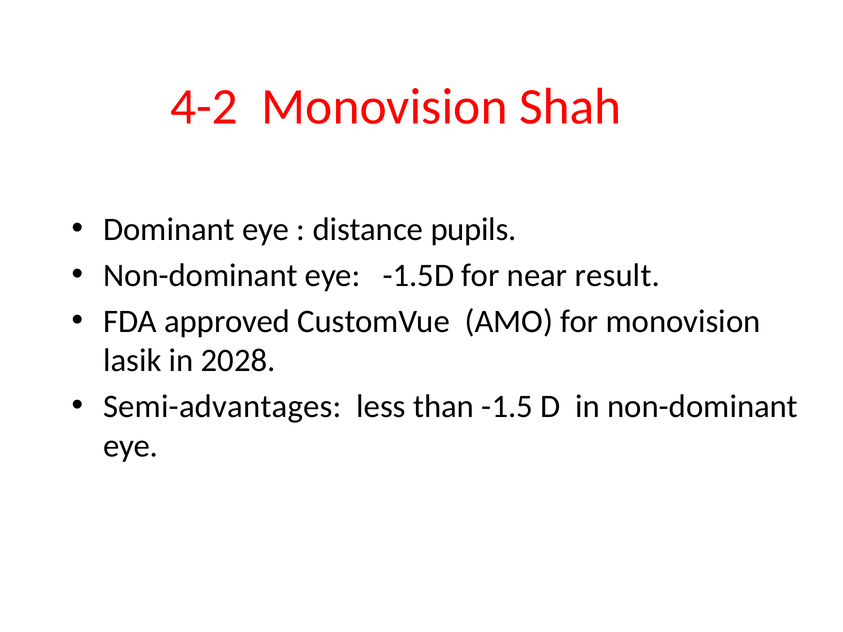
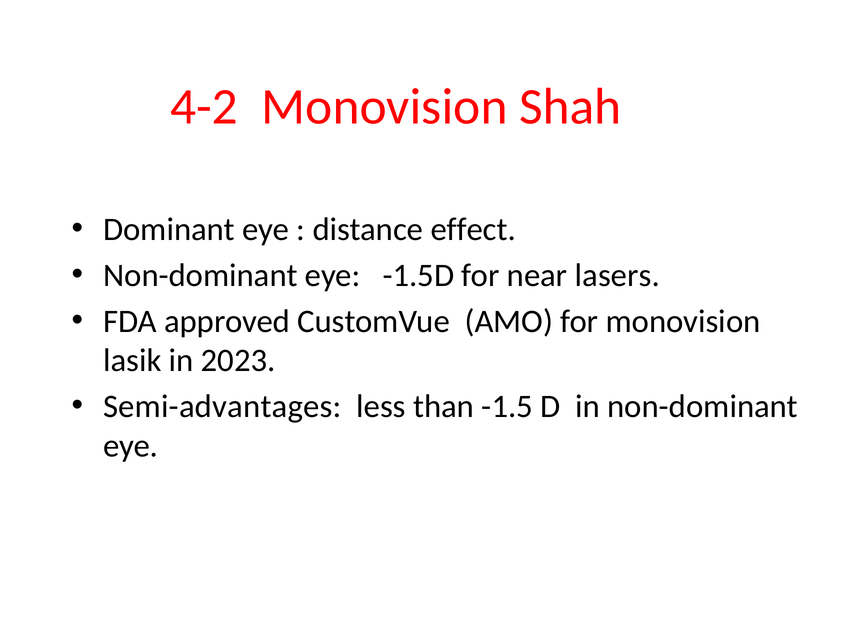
pupils: pupils -> effect
result: result -> lasers
2028: 2028 -> 2023
